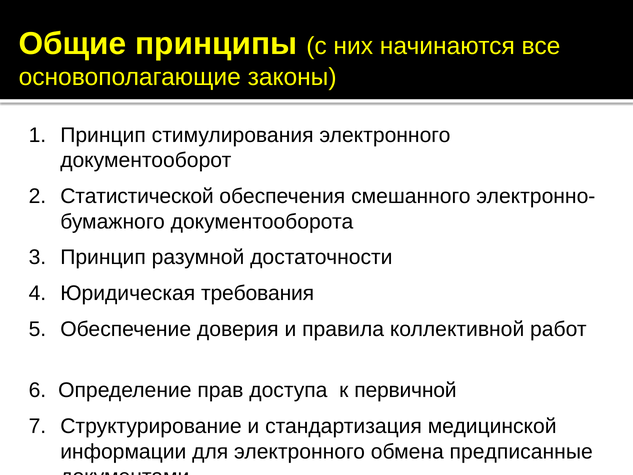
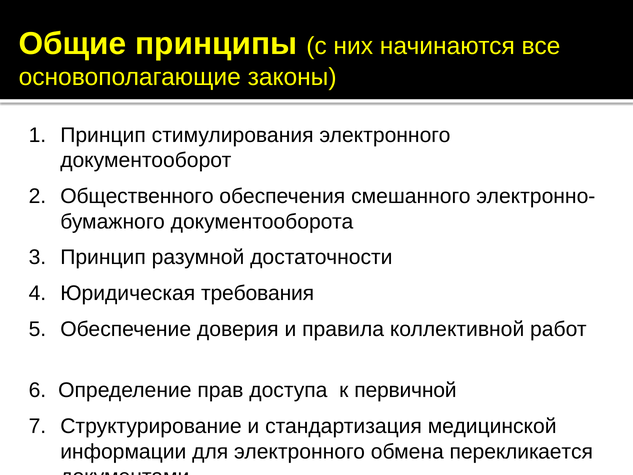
Статистической: Статистической -> Общественного
предписанные: предписанные -> перекликается
